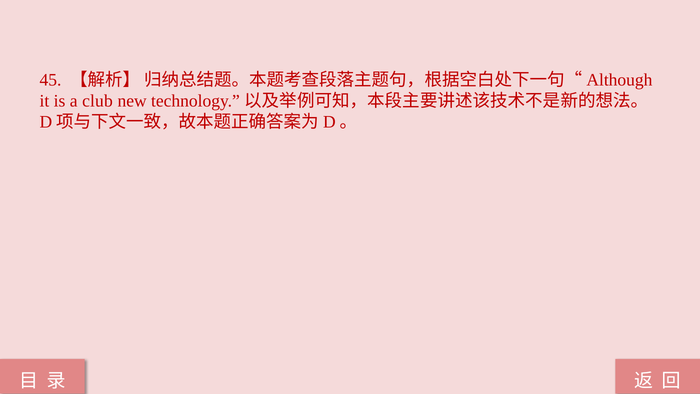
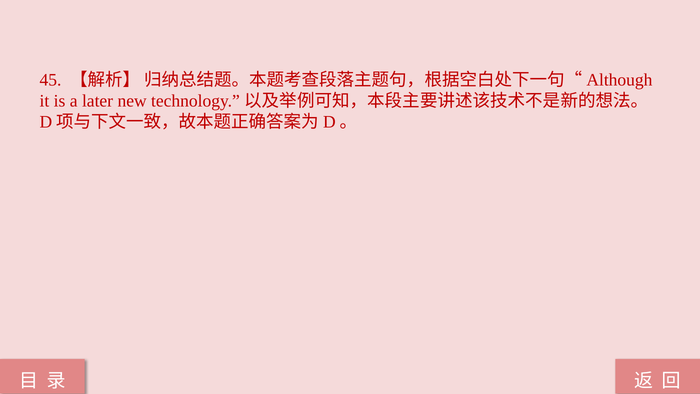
club: club -> later
